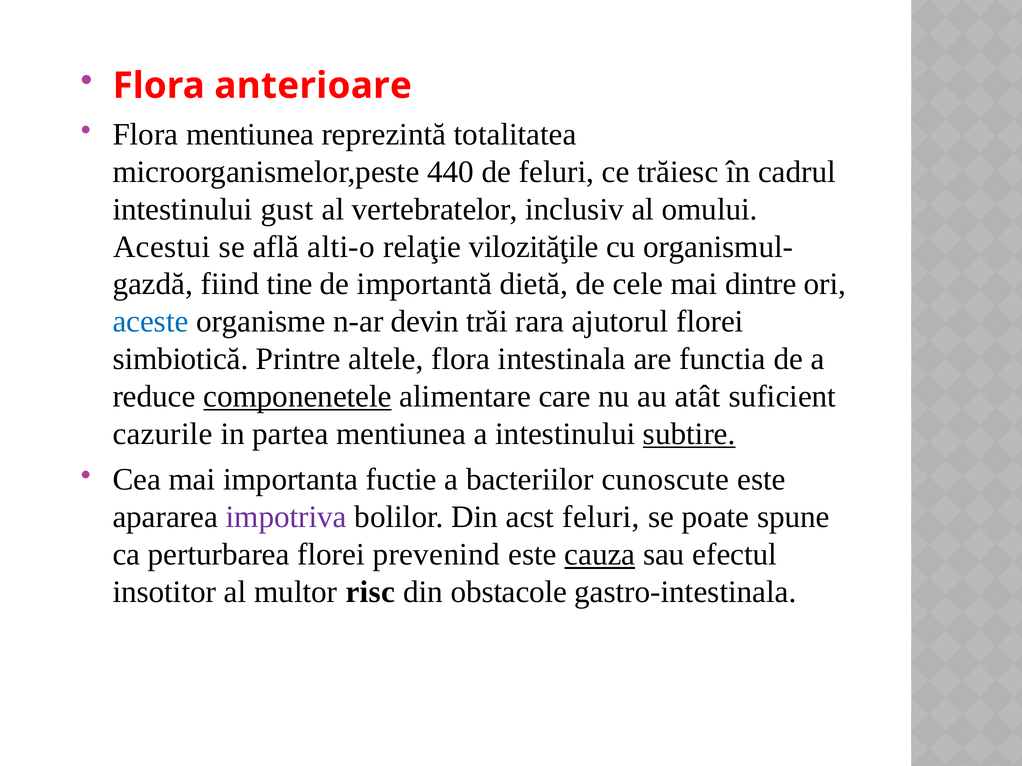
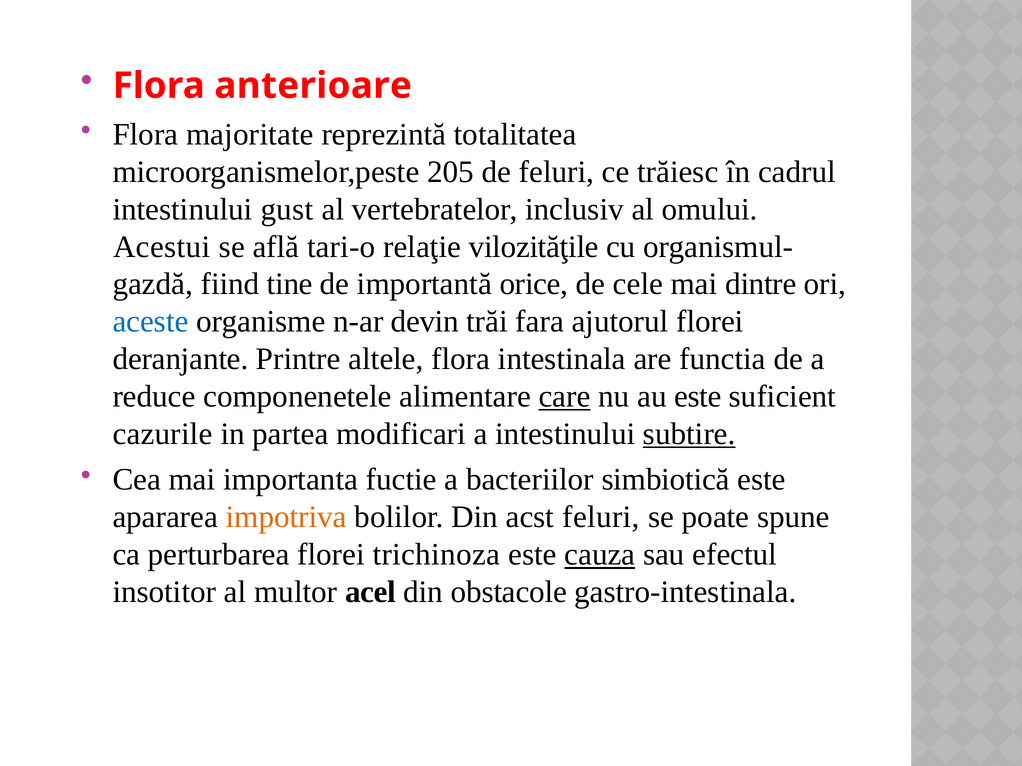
Flora mentiunea: mentiunea -> majoritate
440: 440 -> 205
alti-o: alti-o -> tari-o
dietă: dietă -> orice
rara: rara -> fara
simbiotică: simbiotică -> deranjante
componenetele underline: present -> none
care underline: none -> present
au atât: atât -> este
partea mentiunea: mentiunea -> modificari
cunoscute: cunoscute -> simbiotică
impotriva colour: purple -> orange
prevenind: prevenind -> trichinoza
risc: risc -> acel
